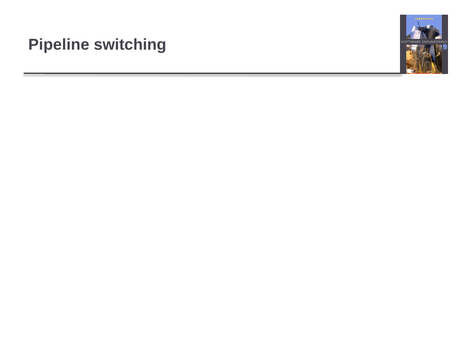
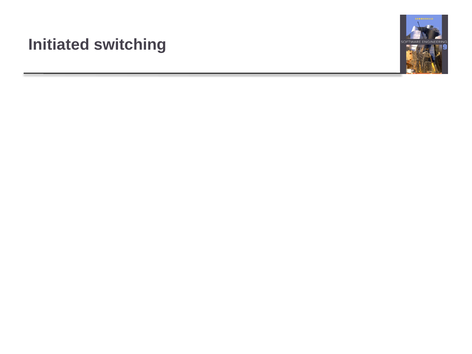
Pipeline: Pipeline -> Initiated
